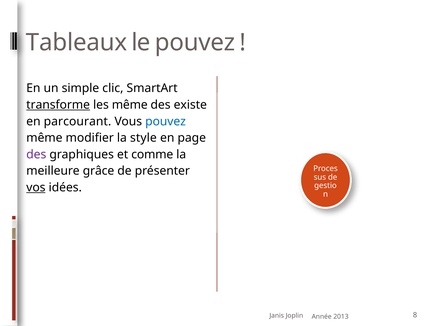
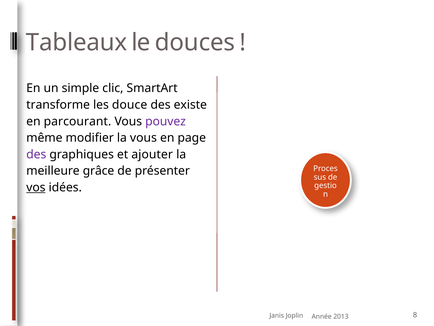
le pouvez: pouvez -> douces
transforme underline: present -> none
les même: même -> douce
pouvez at (166, 121) colour: blue -> purple
la style: style -> vous
comme: comme -> ajouter
